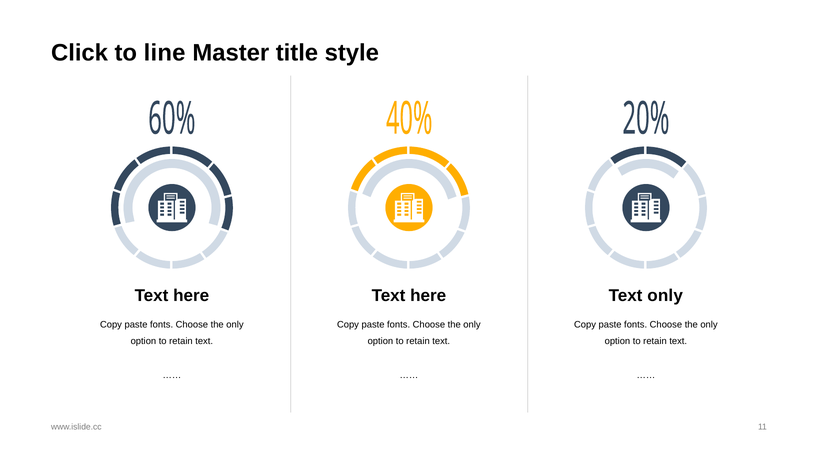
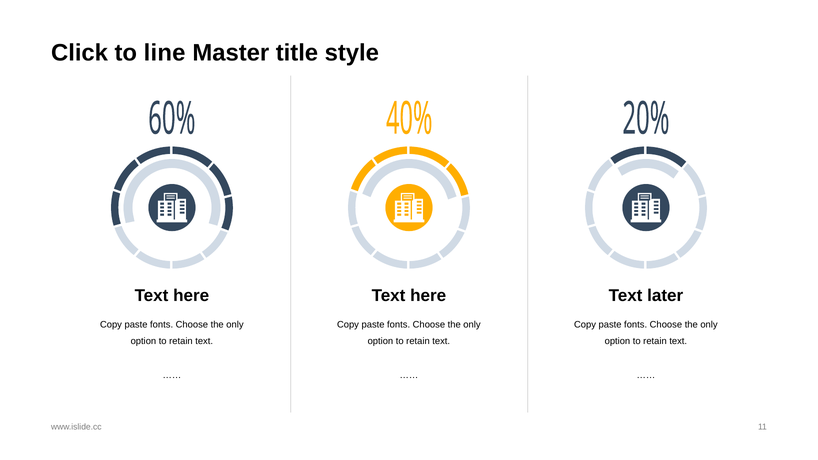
Text only: only -> later
